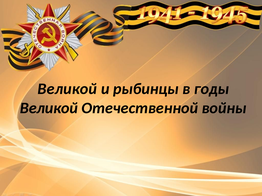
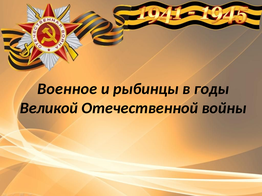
Великой at (67, 89): Великой -> Военное
